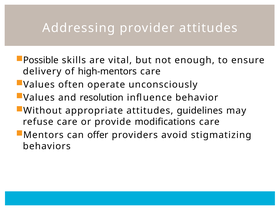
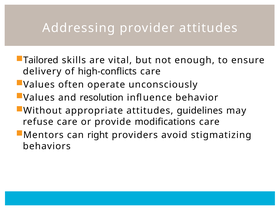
Possible: Possible -> Tailored
high-mentors: high-mentors -> high-conflicts
offer: offer -> right
